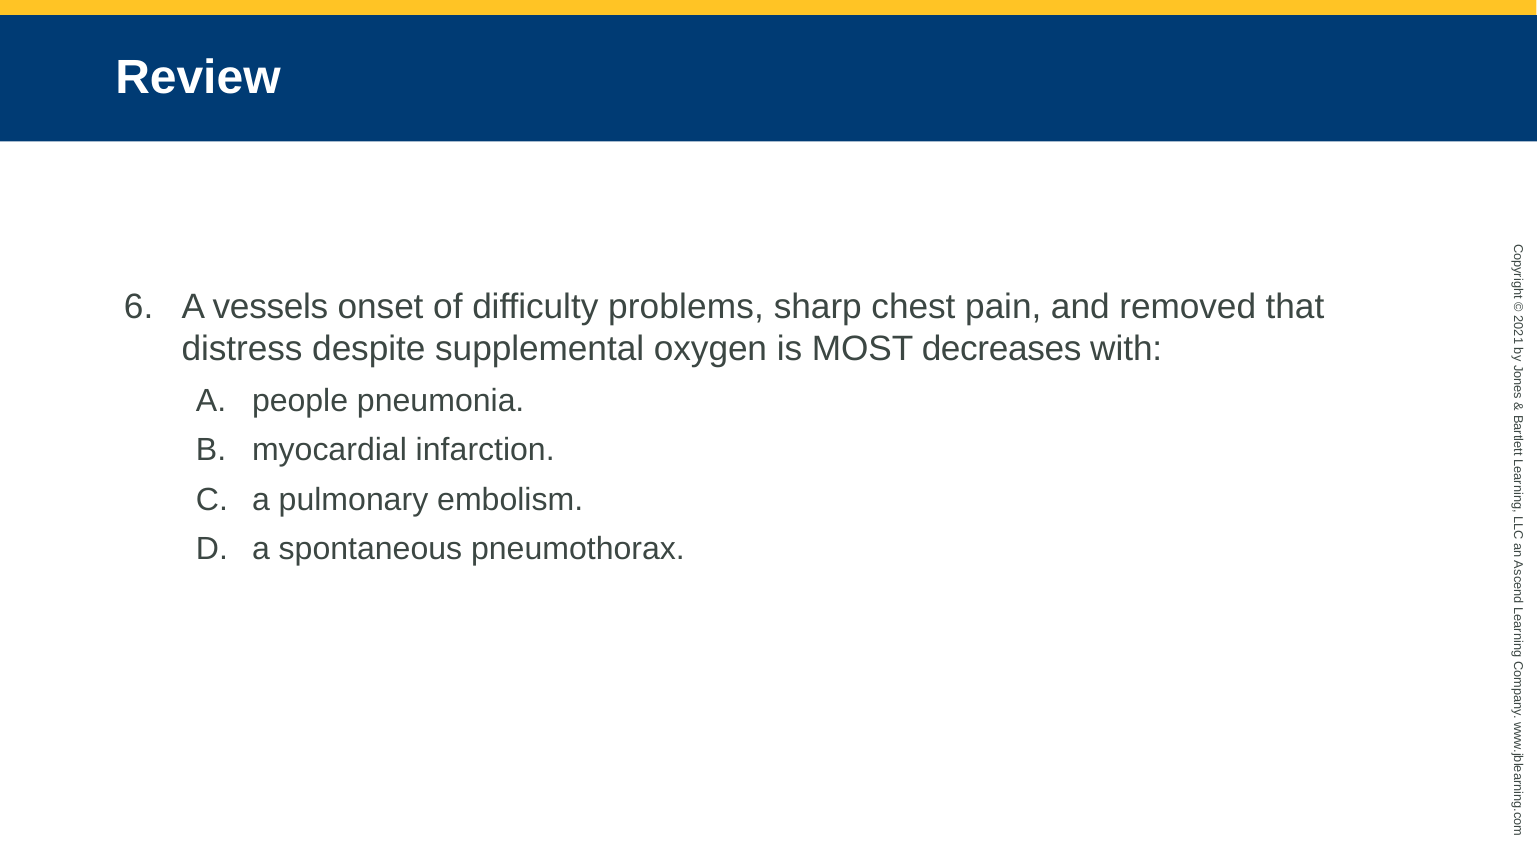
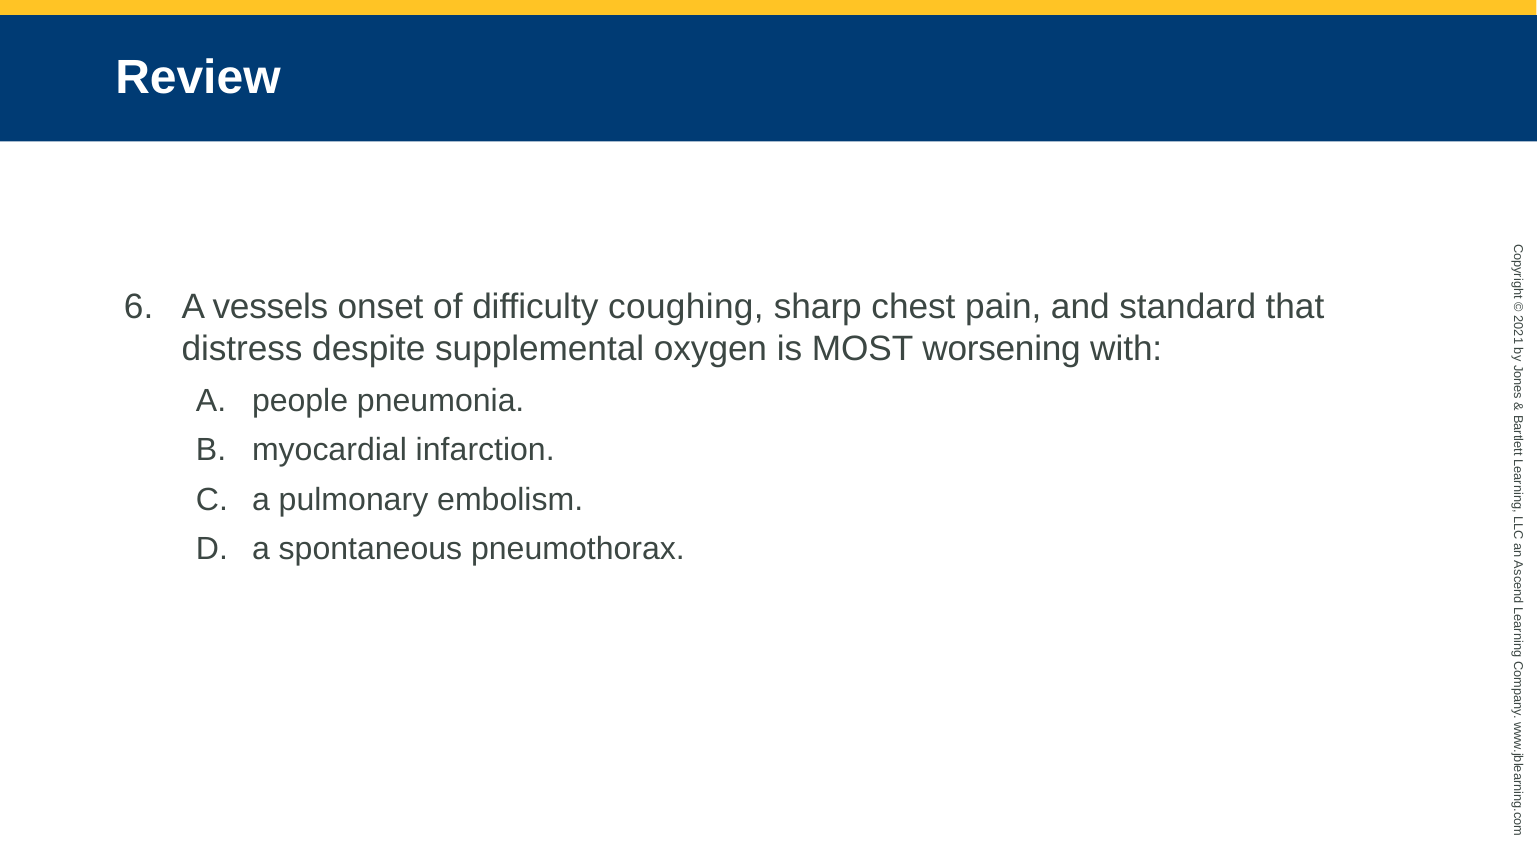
problems: problems -> coughing
removed: removed -> standard
decreases: decreases -> worsening
